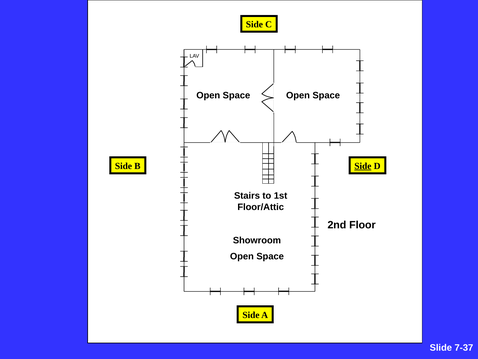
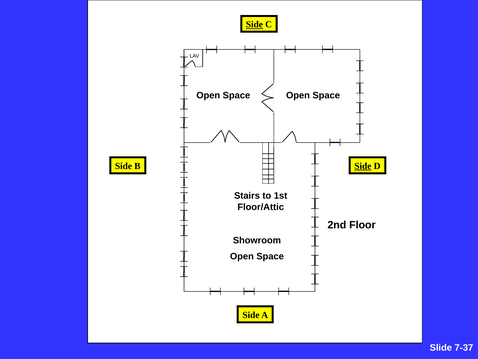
Side at (254, 25) underline: none -> present
